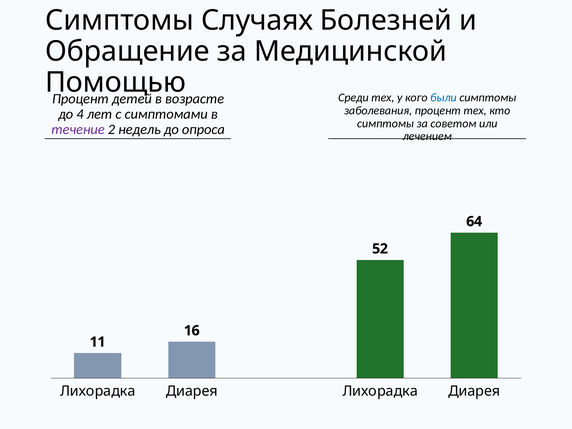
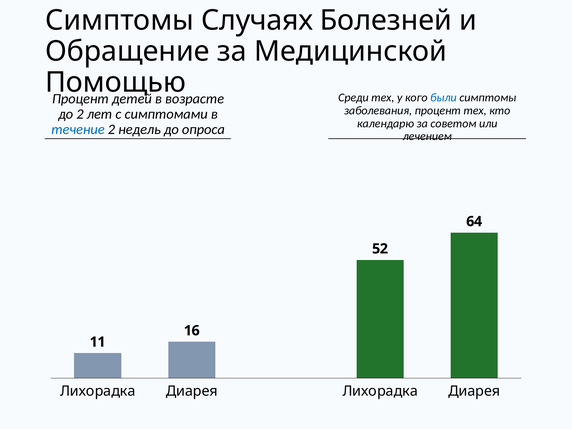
до 4: 4 -> 2
симптомы at (385, 123): симптомы -> календарю
течение colour: purple -> blue
